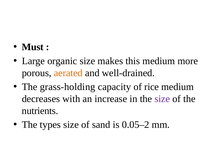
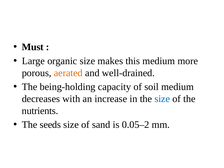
grass-holding: grass-holding -> being-holding
rice: rice -> soil
size at (162, 99) colour: purple -> blue
types: types -> seeds
